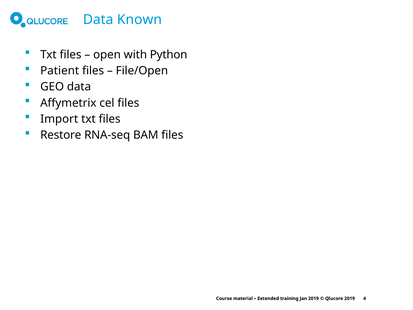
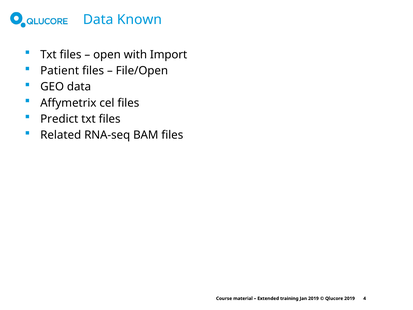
Python: Python -> Import
Import: Import -> Predict
Restore: Restore -> Related
